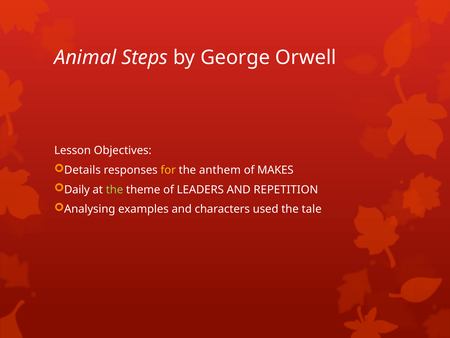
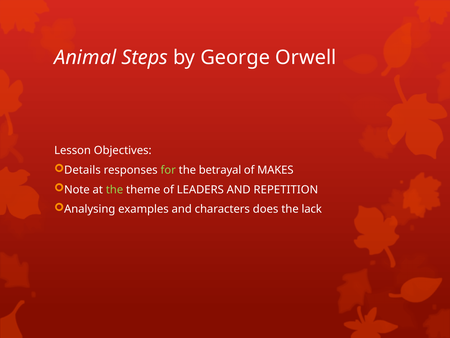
for colour: yellow -> light green
anthem: anthem -> betrayal
Daily: Daily -> Note
used: used -> does
tale: tale -> lack
